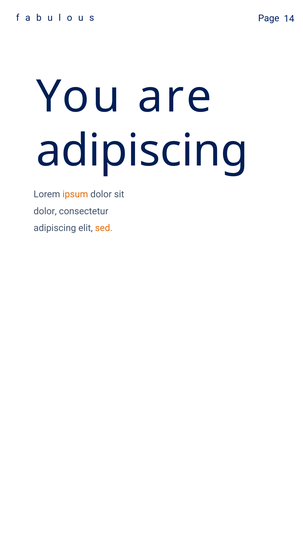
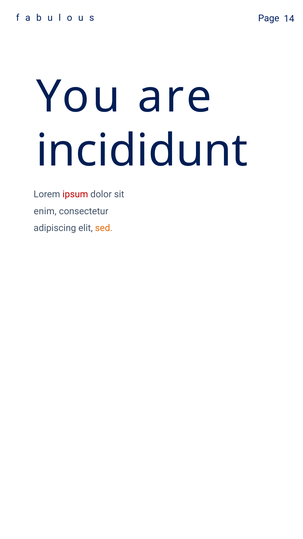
adipiscing at (142, 151): adipiscing -> incididunt
ipsum colour: orange -> red
dolor at (45, 211): dolor -> enim
